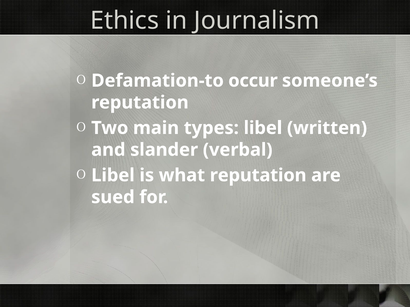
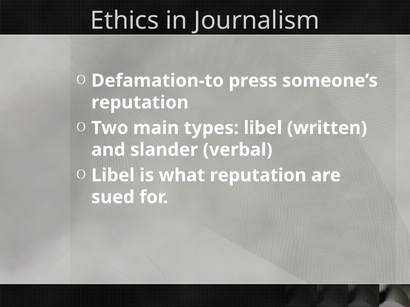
occur: occur -> press
